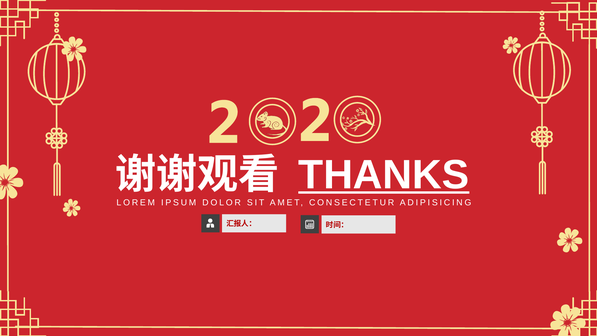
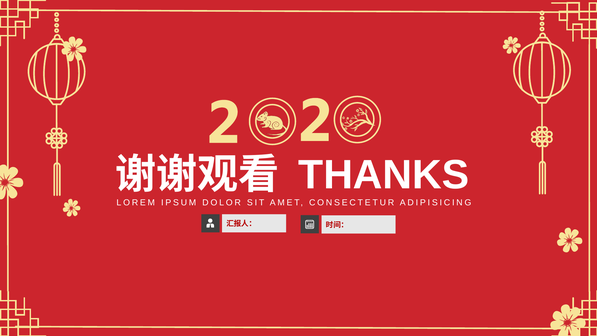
THANKS underline: present -> none
